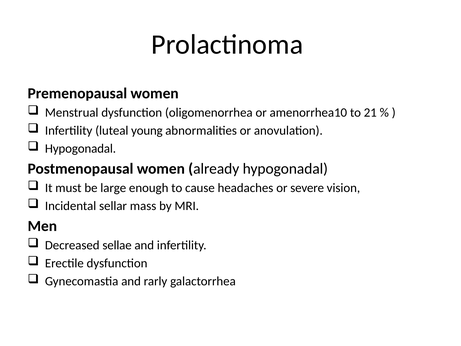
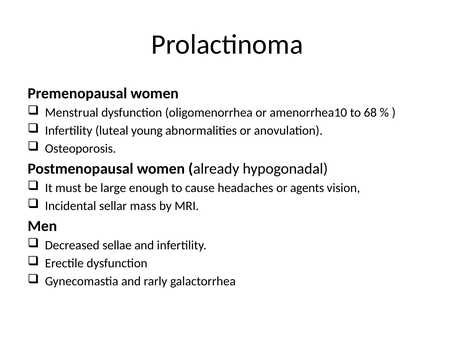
21: 21 -> 68
Hypogonadal at (81, 148): Hypogonadal -> Osteoporosis
severe: severe -> agents
